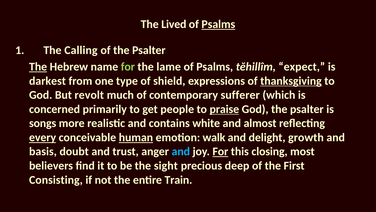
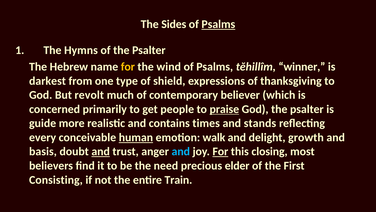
Lived: Lived -> Sides
Calling: Calling -> Hymns
The at (38, 67) underline: present -> none
for at (128, 67) colour: light green -> yellow
lame: lame -> wind
expect: expect -> winner
thanksgiving underline: present -> none
sufferer: sufferer -> believer
songs: songs -> guide
white: white -> times
almost: almost -> stands
every underline: present -> none
and at (101, 151) underline: none -> present
sight: sight -> need
deep: deep -> elder
